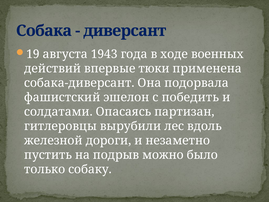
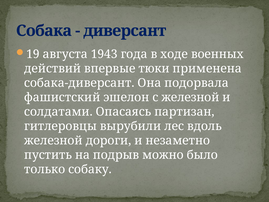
с победить: победить -> железной
